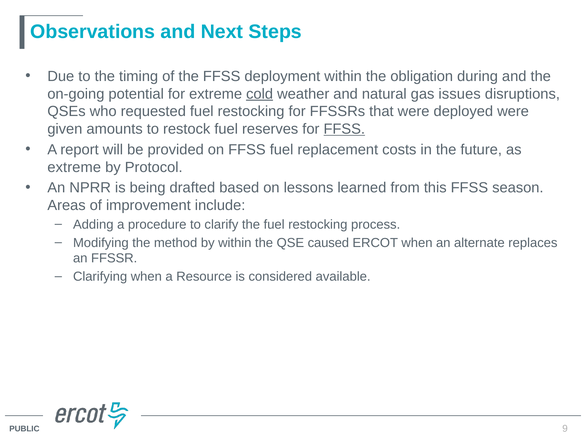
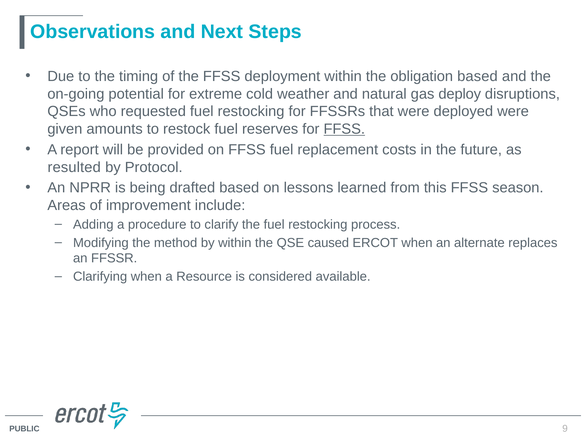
obligation during: during -> based
cold underline: present -> none
issues: issues -> deploy
extreme at (74, 167): extreme -> resulted
